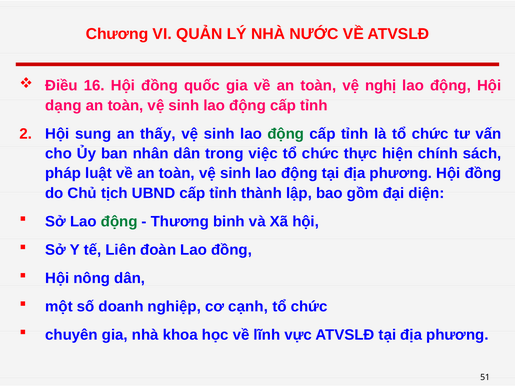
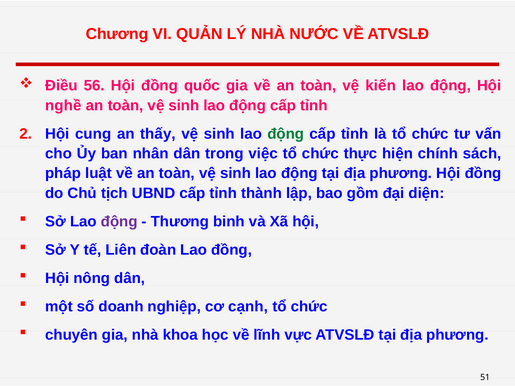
16: 16 -> 56
nghị: nghị -> kiến
dạng: dạng -> nghề
sung: sung -> cung
động at (119, 222) colour: green -> purple
